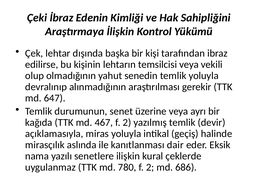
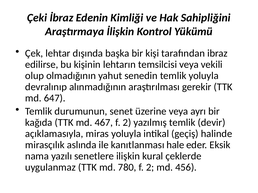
dair: dair -> hale
686: 686 -> 456
